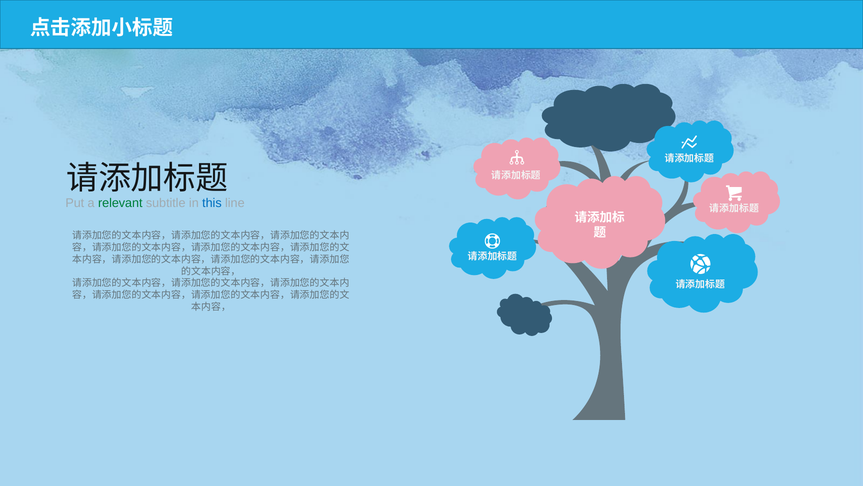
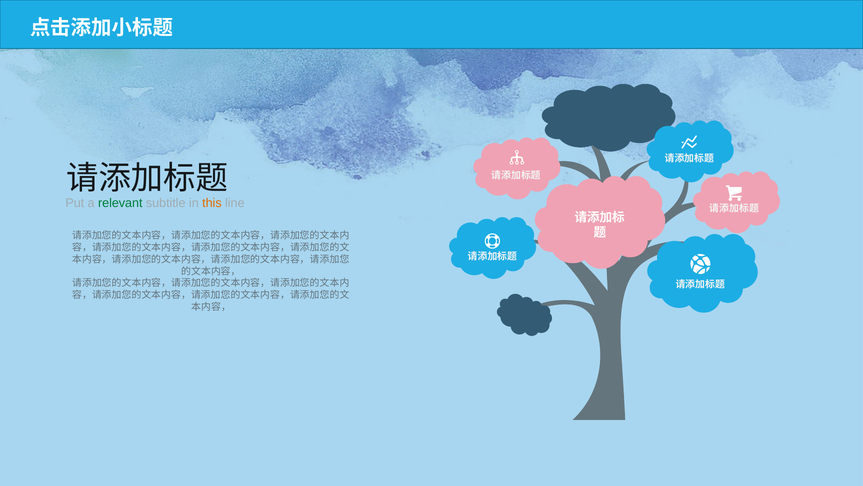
this colour: blue -> orange
